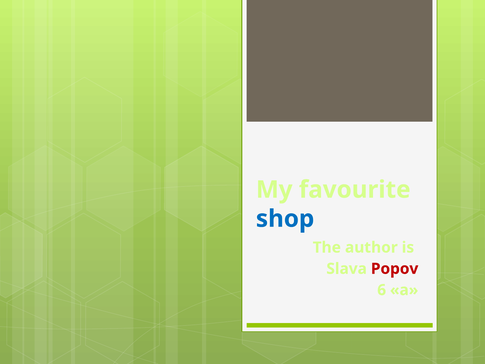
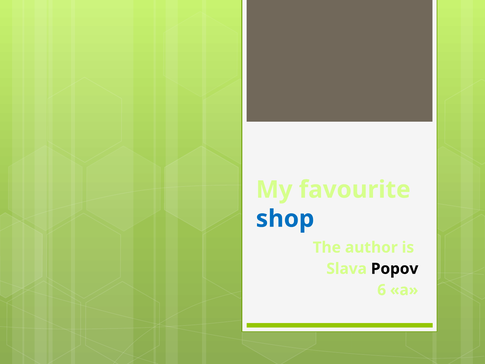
Popov colour: red -> black
